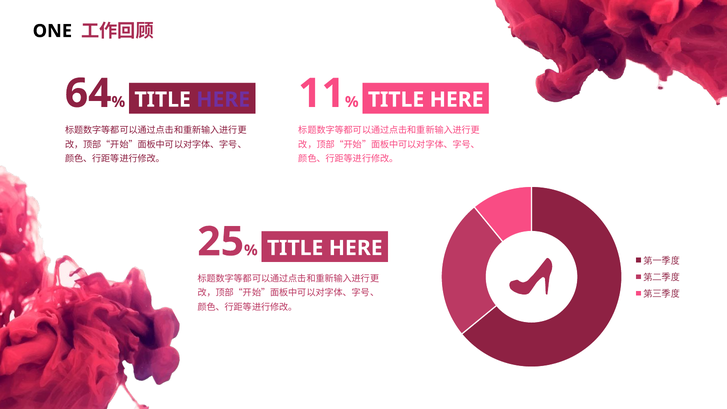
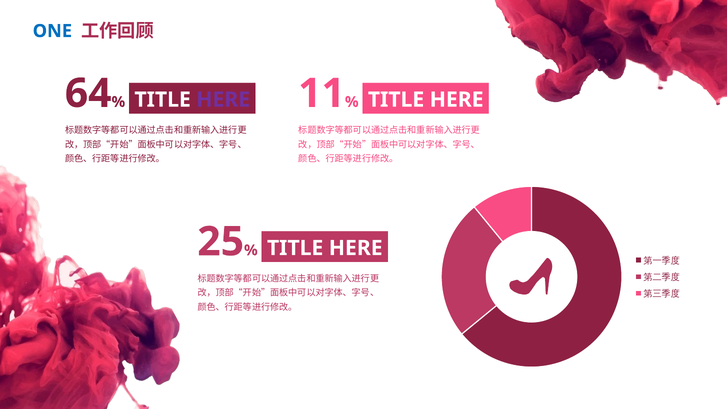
ONE colour: black -> blue
